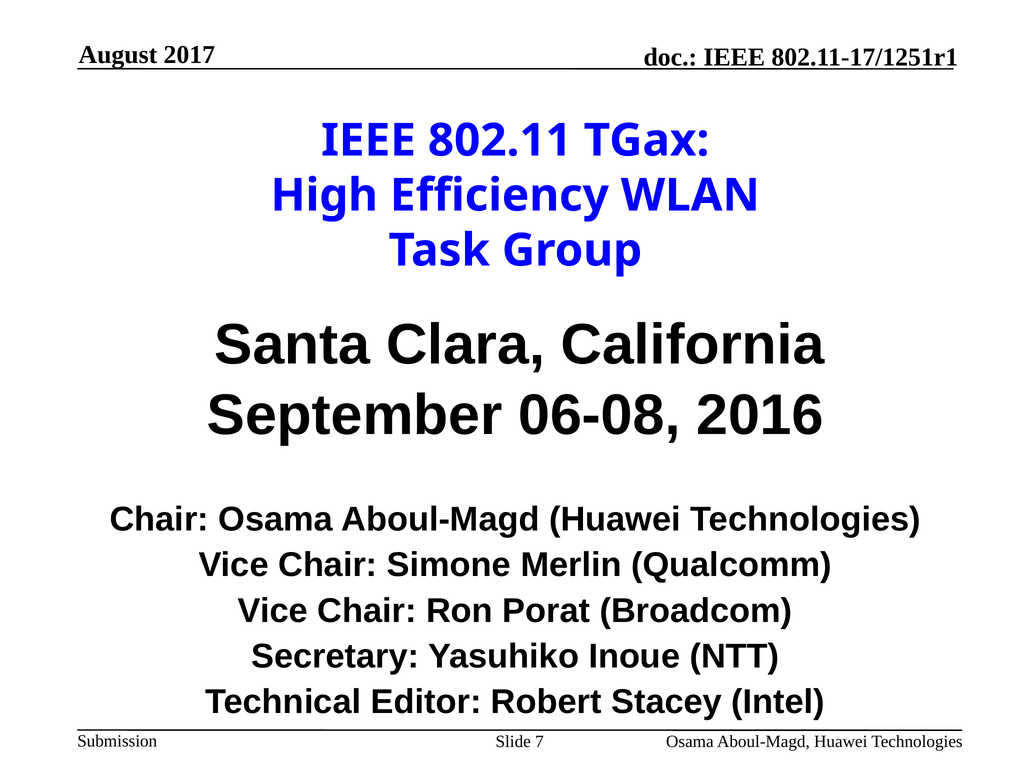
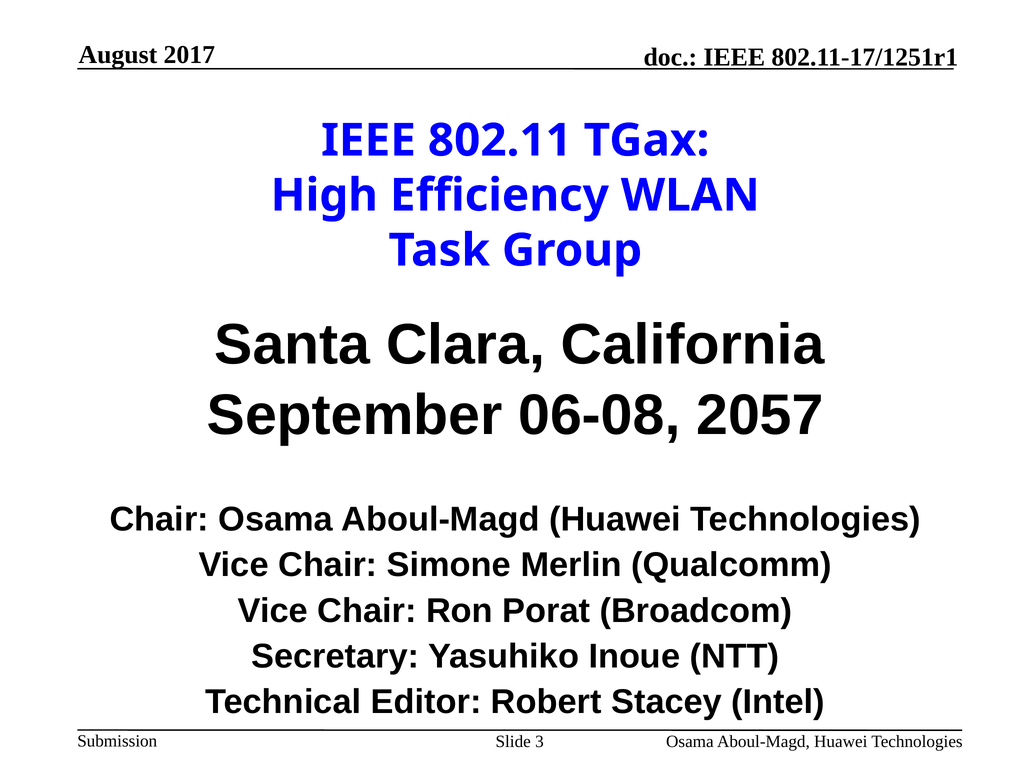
2016: 2016 -> 2057
7: 7 -> 3
